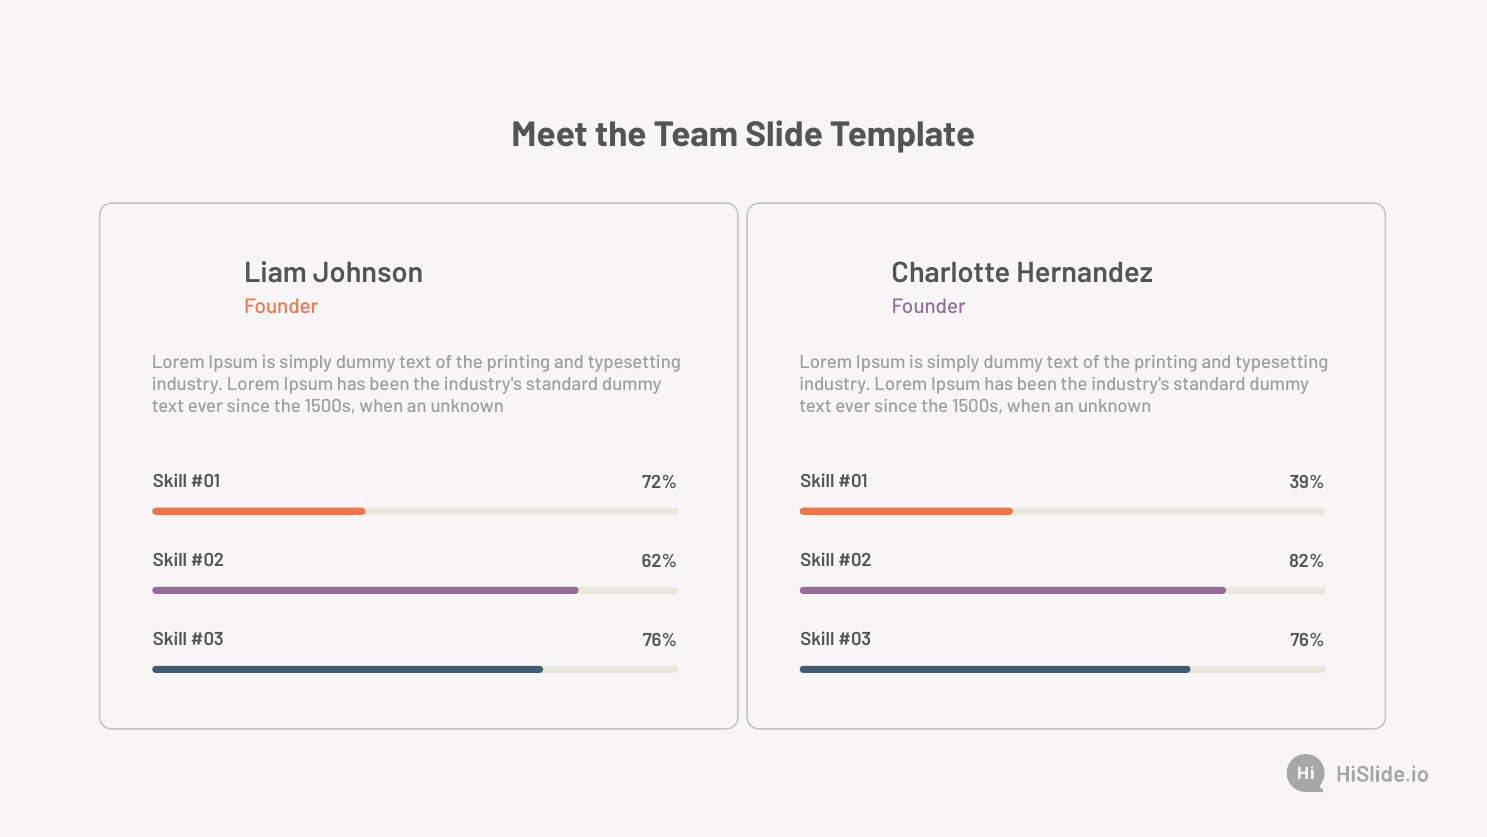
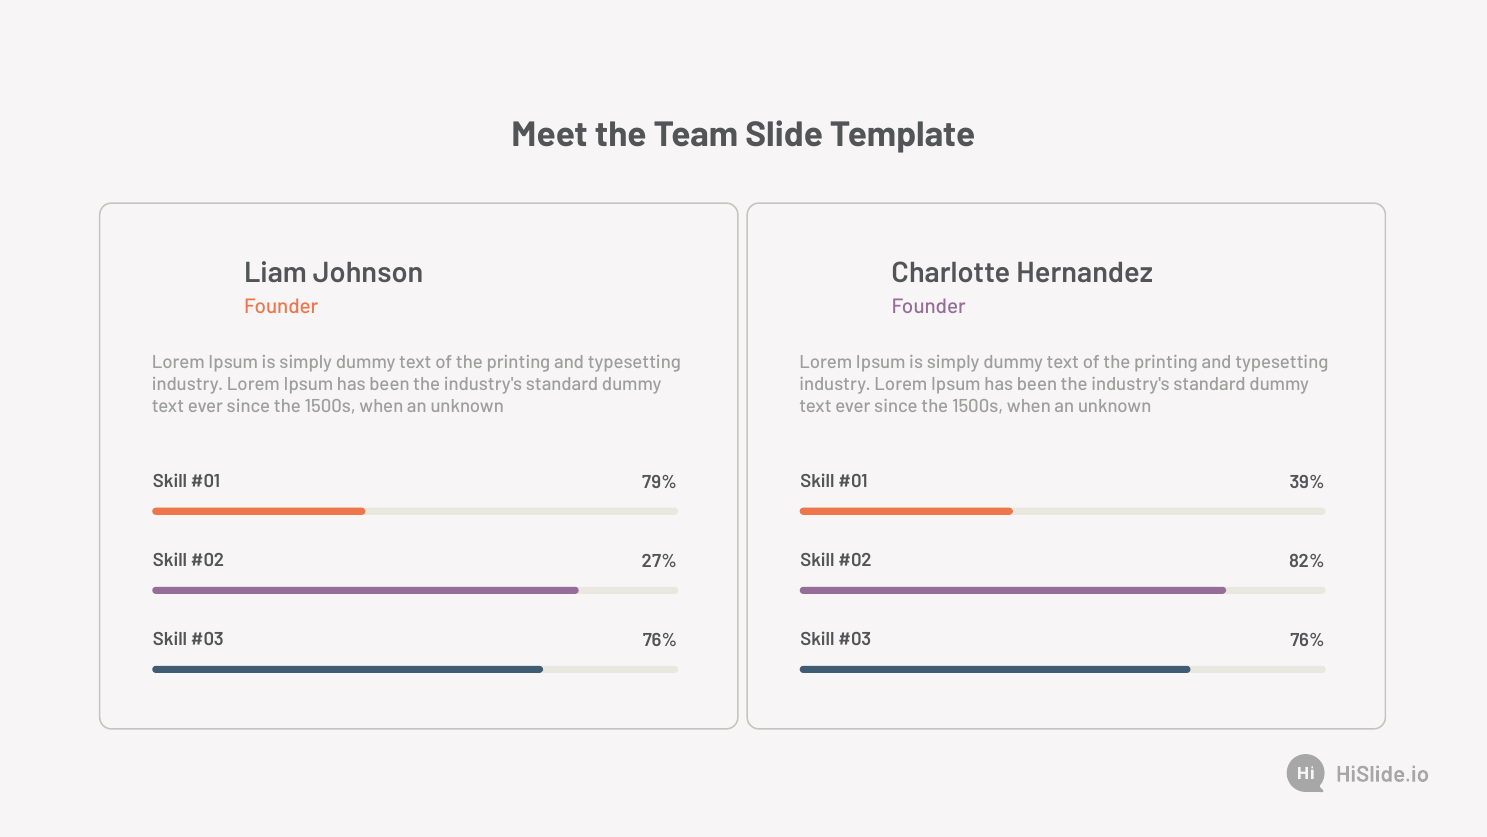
72%: 72% -> 79%
62%: 62% -> 27%
